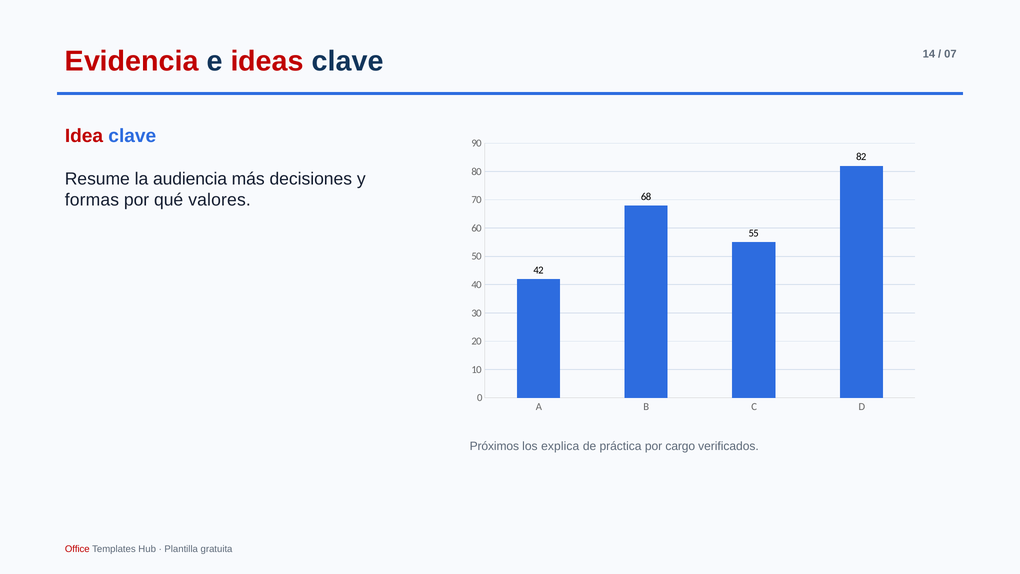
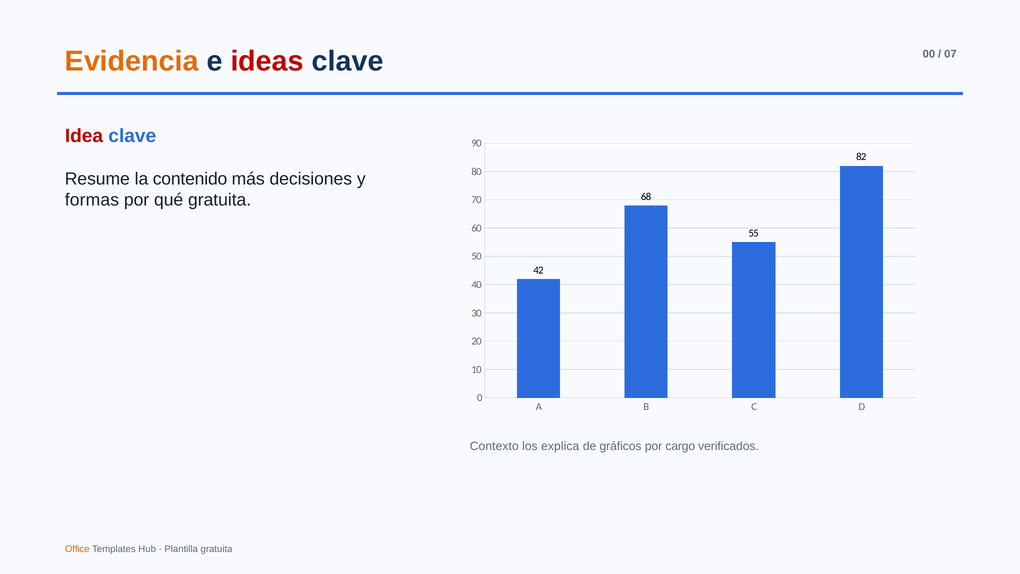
Evidencia colour: red -> orange
14: 14 -> 00
audiencia: audiencia -> contenido
qué valores: valores -> gratuita
Próximos: Próximos -> Contexto
práctica: práctica -> gráficos
Office colour: red -> orange
